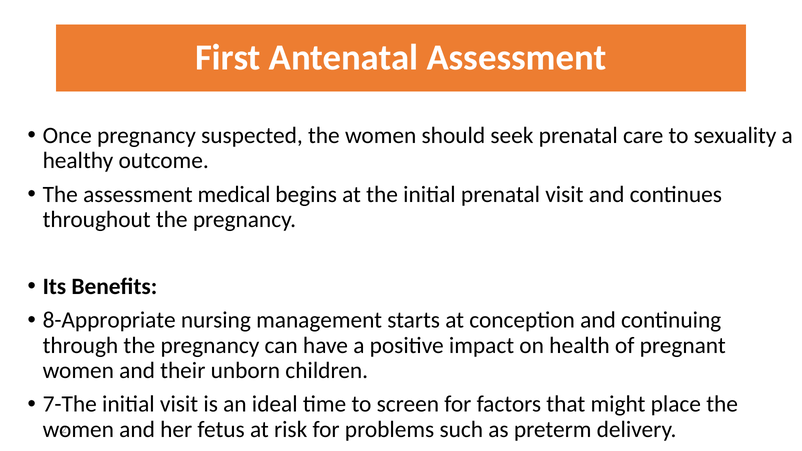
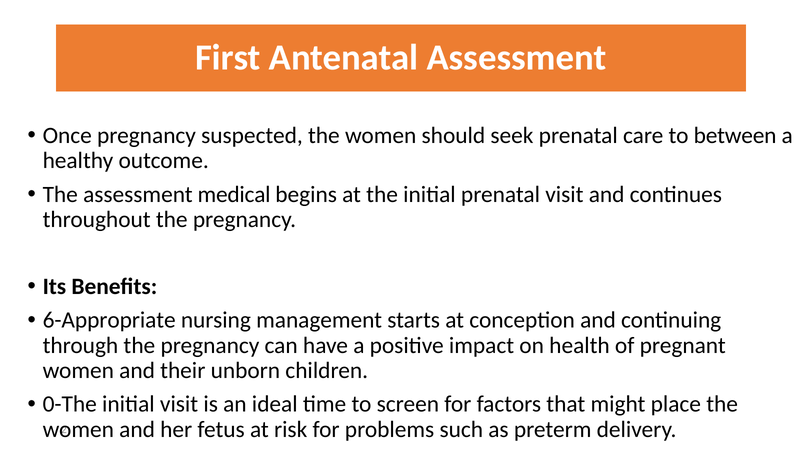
sexuality: sexuality -> between
8-Appropriate: 8-Appropriate -> 6-Appropriate
7-The: 7-The -> 0-The
